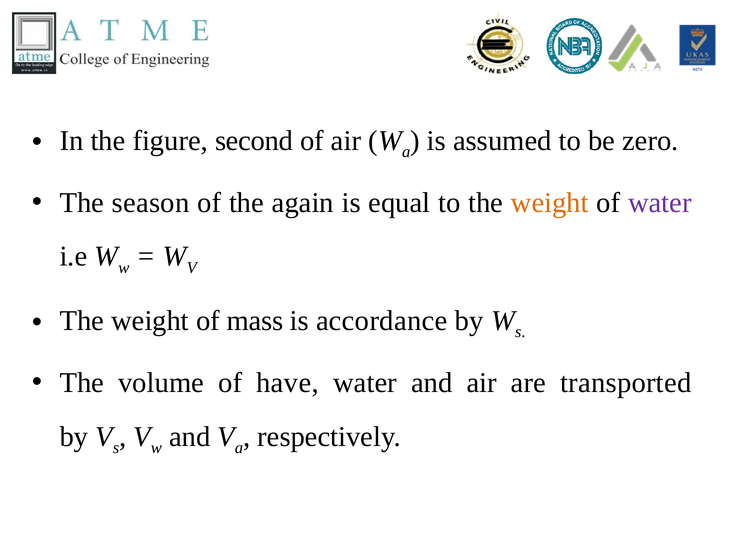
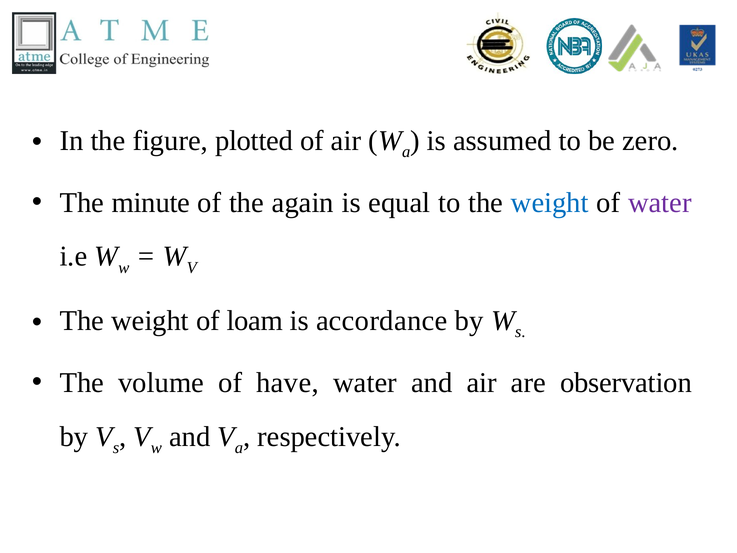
second: second -> plotted
season: season -> minute
weight at (550, 203) colour: orange -> blue
mass: mass -> loam
transported: transported -> observation
